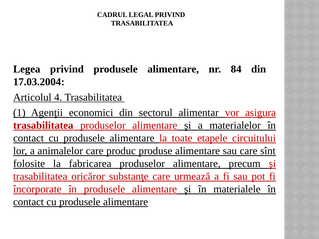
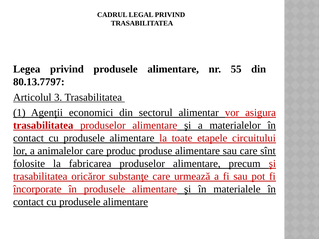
84: 84 -> 55
17.03.2004: 17.03.2004 -> 80.13.7797
4: 4 -> 3
